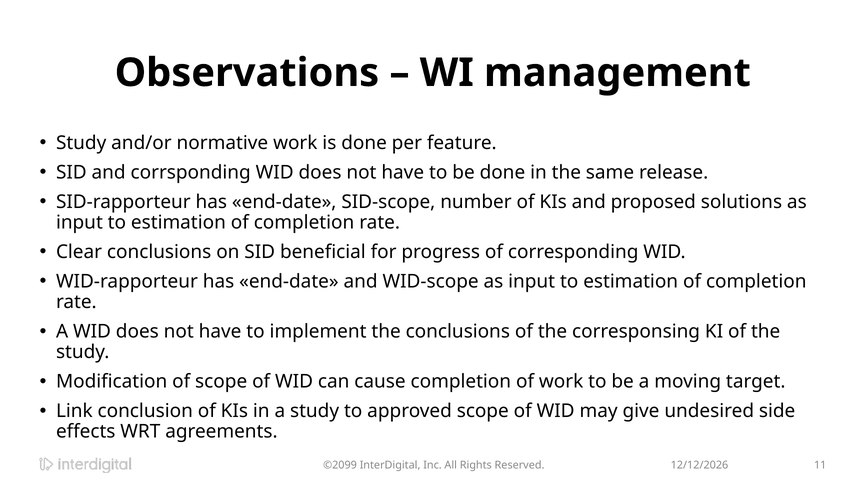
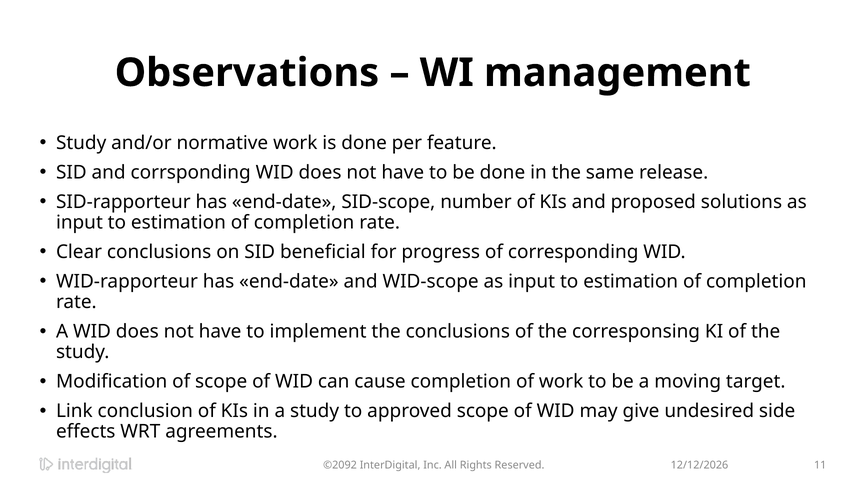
©2099: ©2099 -> ©2092
